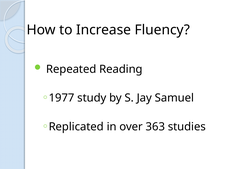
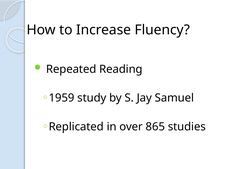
1977: 1977 -> 1959
363: 363 -> 865
